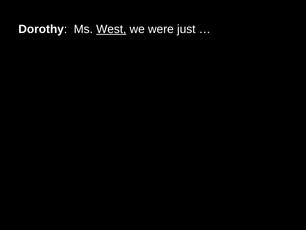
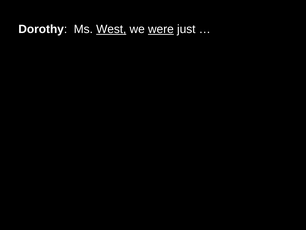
were underline: none -> present
